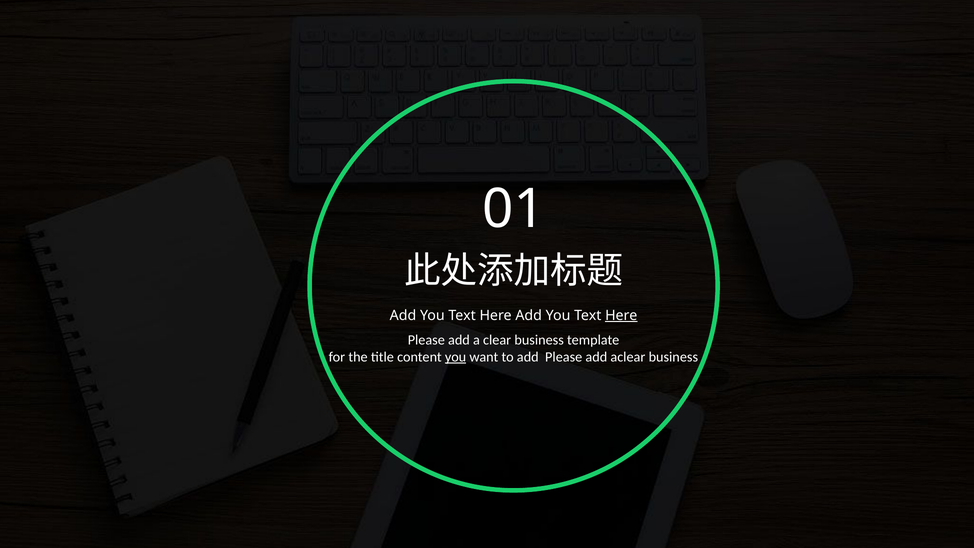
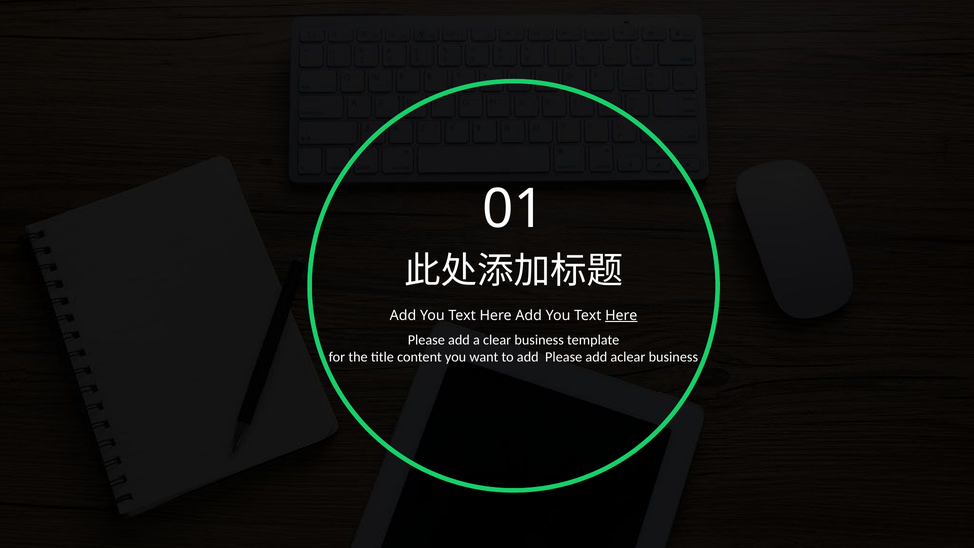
you at (456, 357) underline: present -> none
